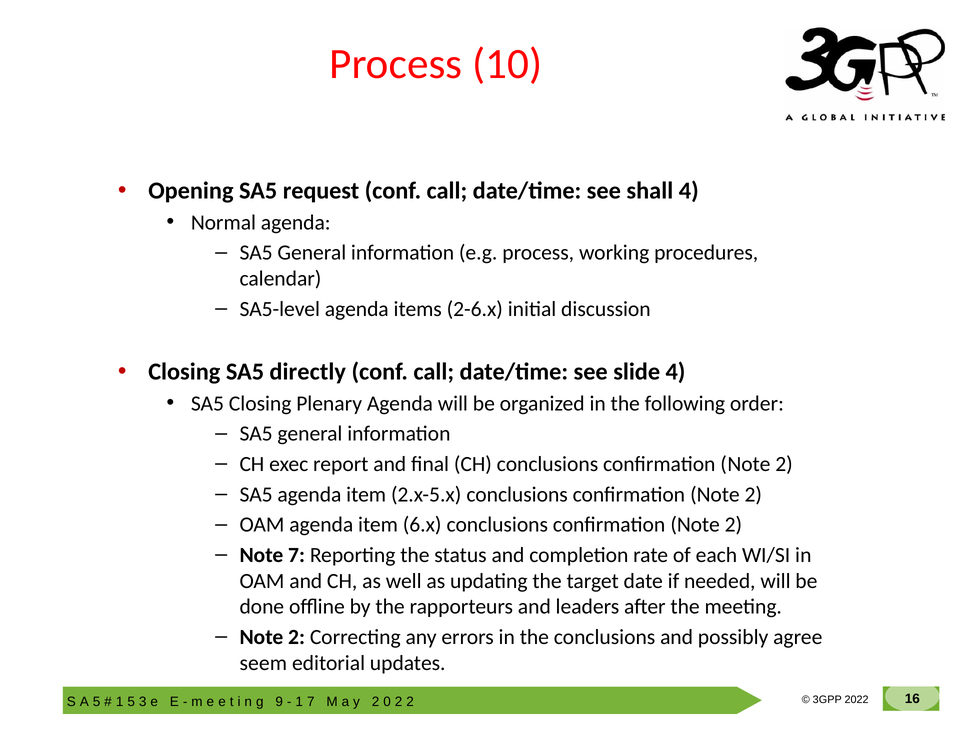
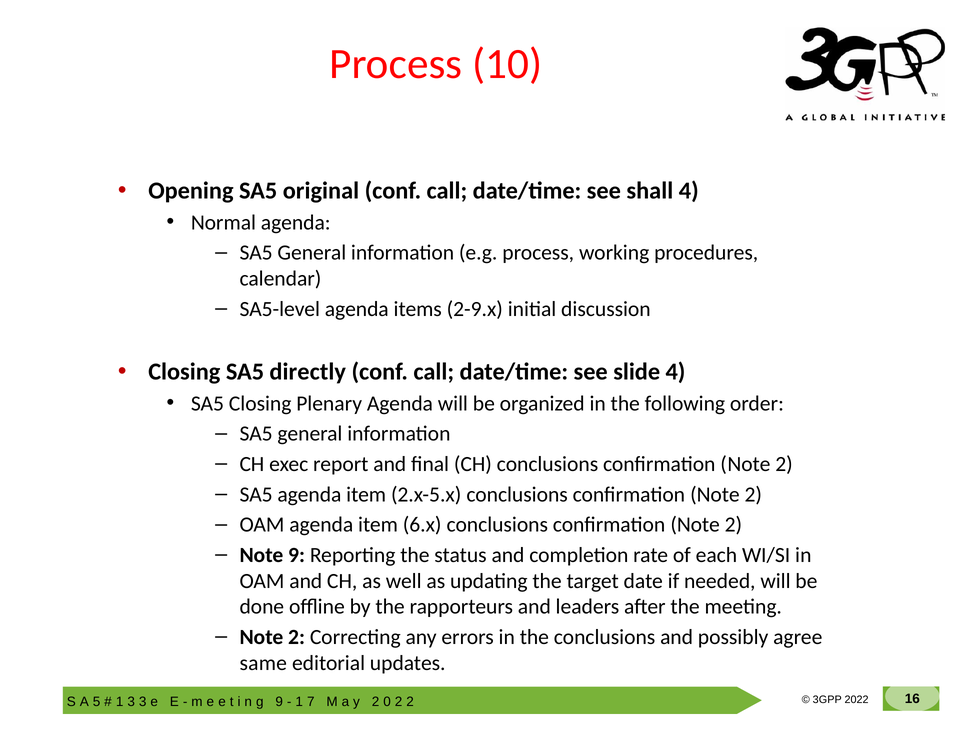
request: request -> original
2-6.x: 2-6.x -> 2-9.x
Note 7: 7 -> 9
seem: seem -> same
1 5: 5 -> 3
